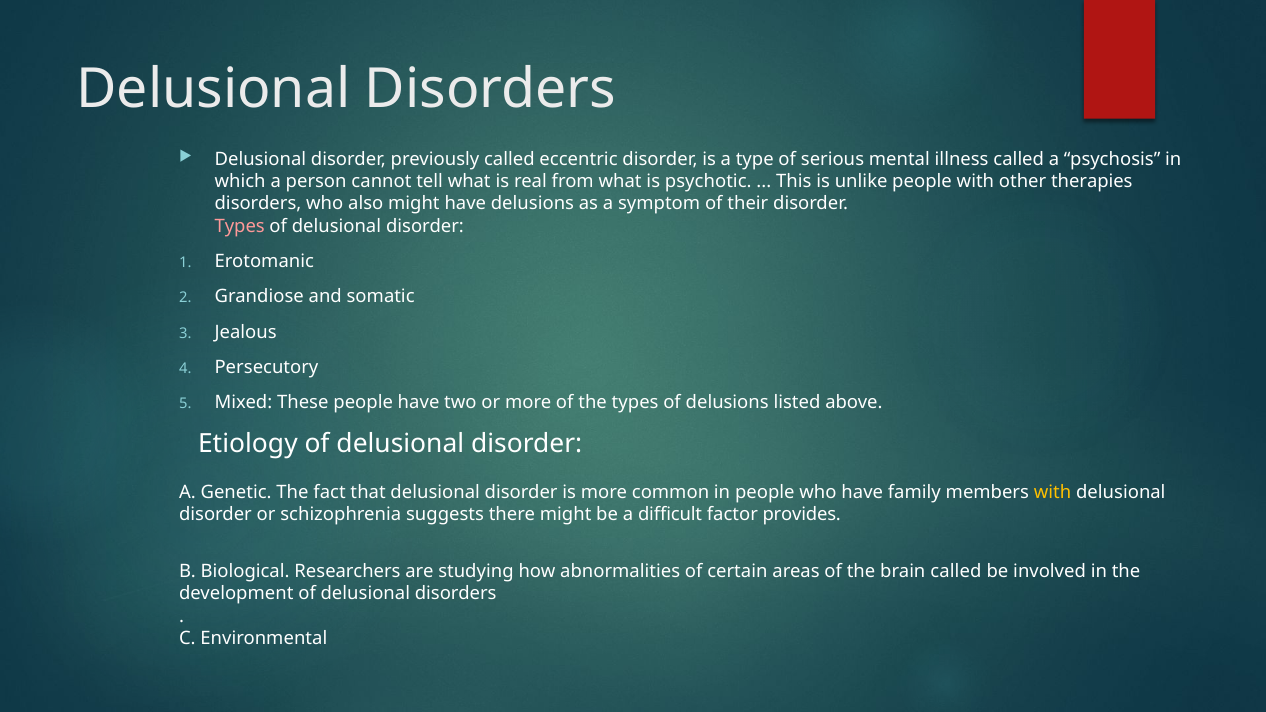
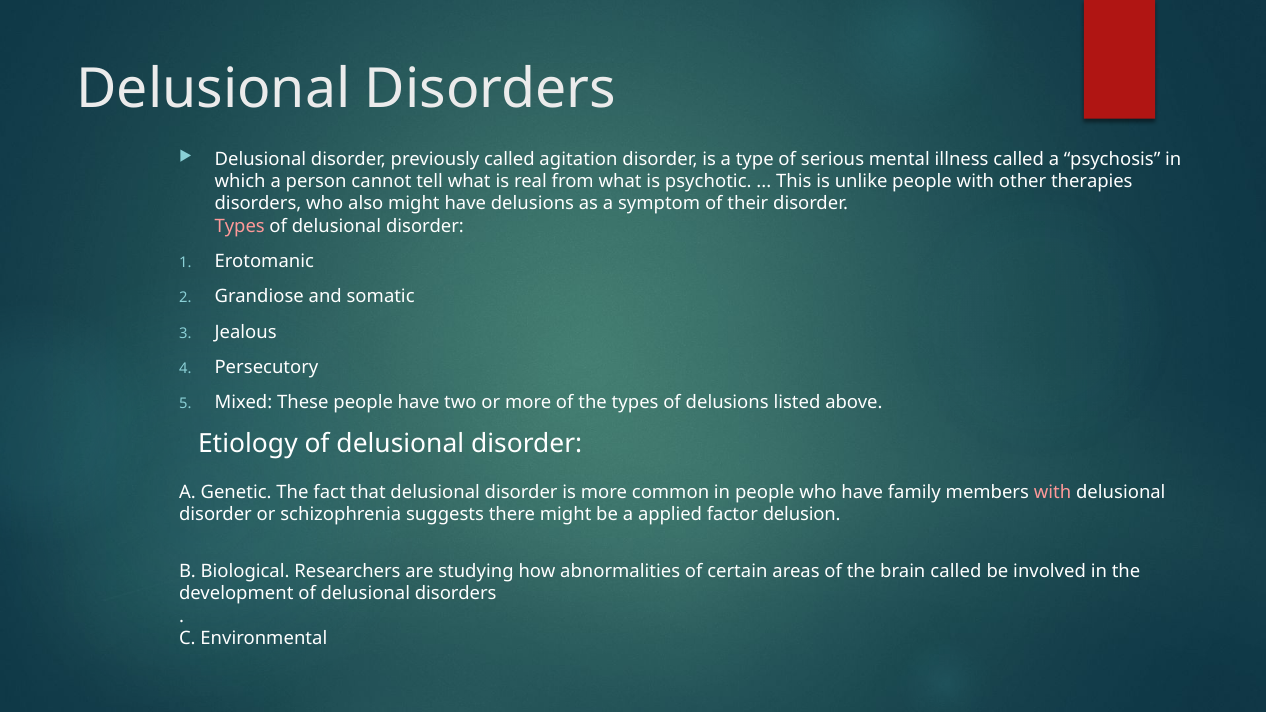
eccentric: eccentric -> agitation
with at (1053, 492) colour: yellow -> pink
difficult: difficult -> applied
provides: provides -> delusion
